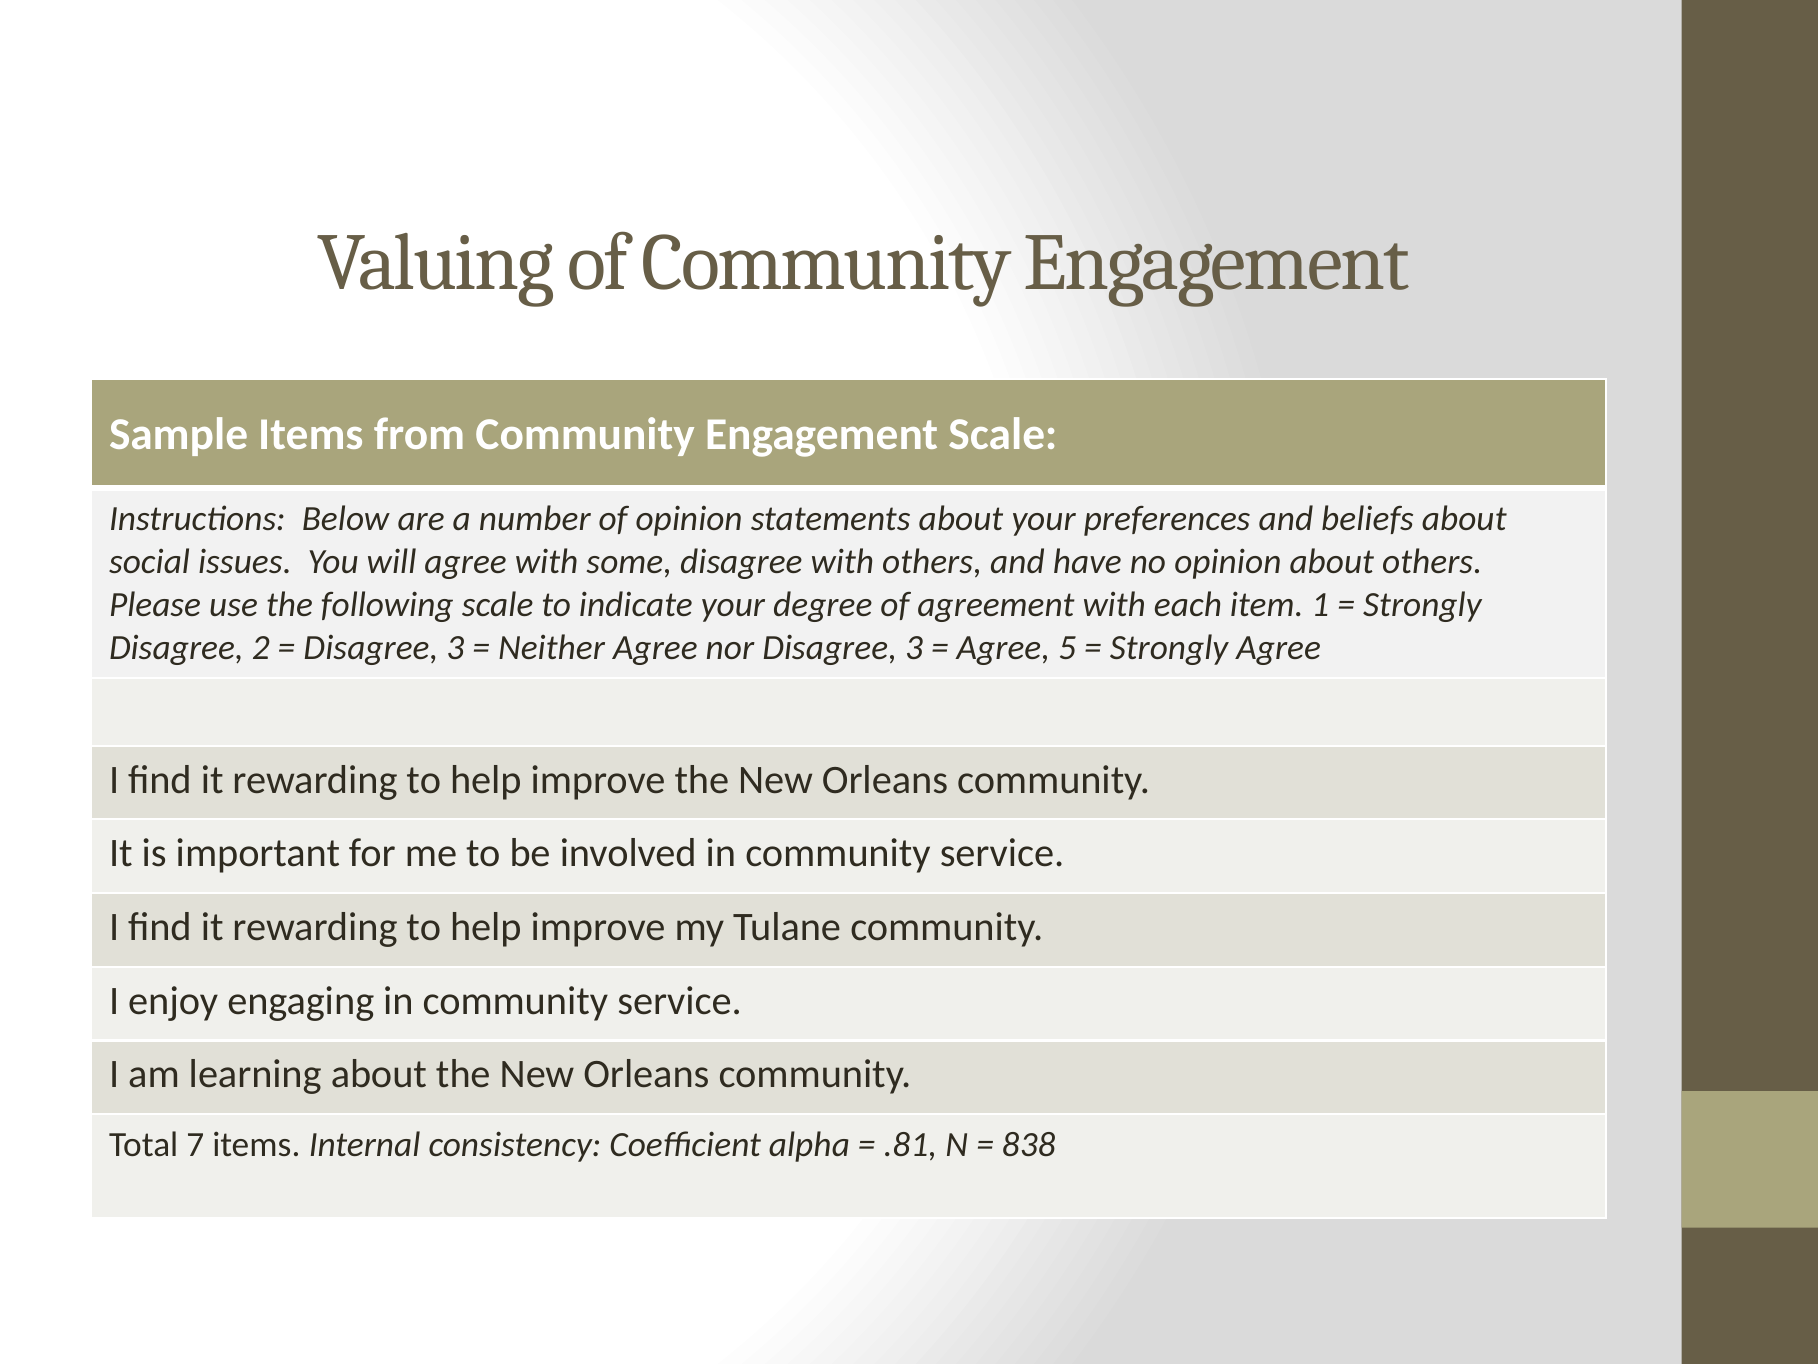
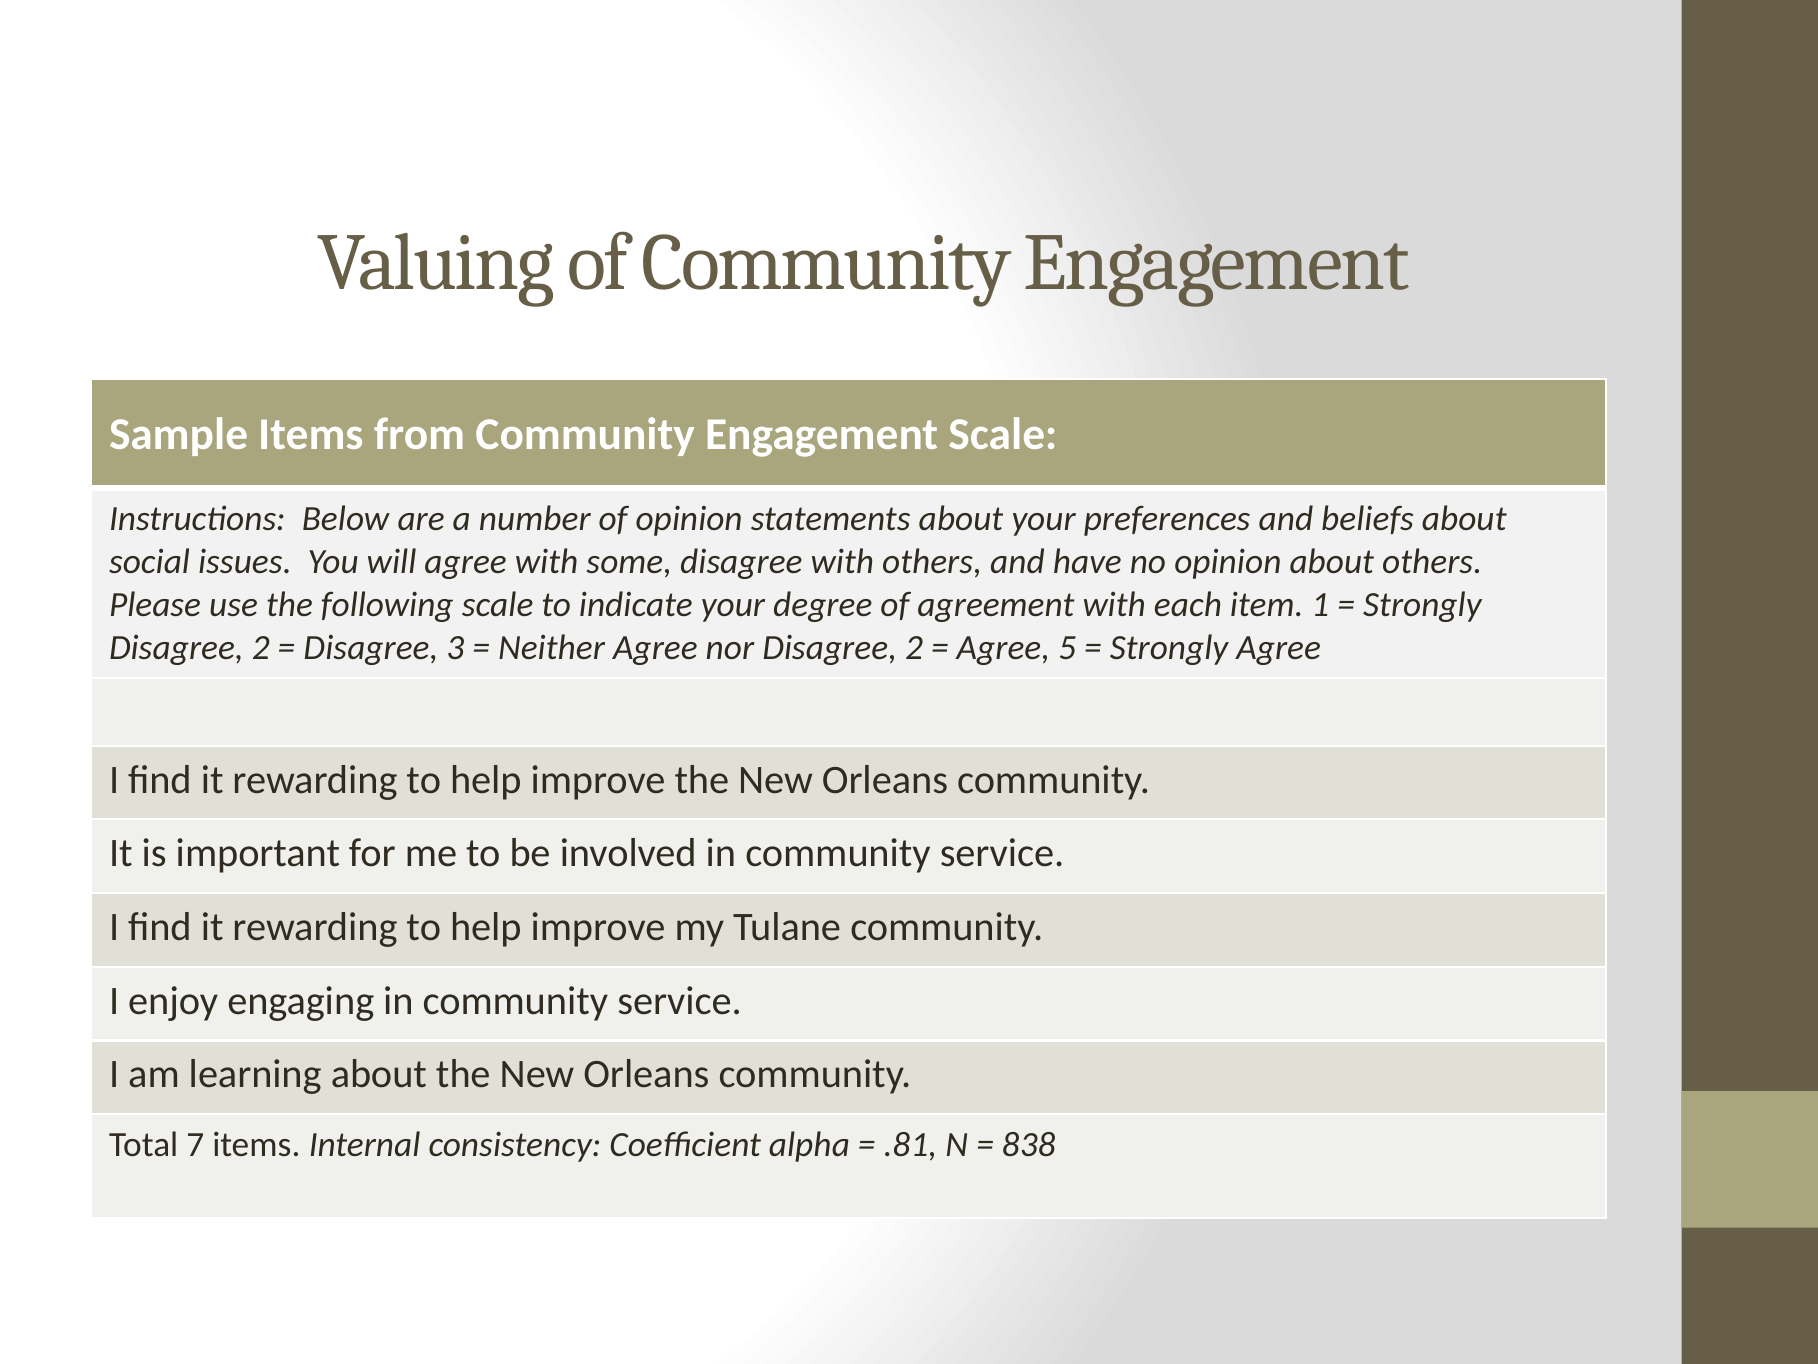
nor Disagree 3: 3 -> 2
